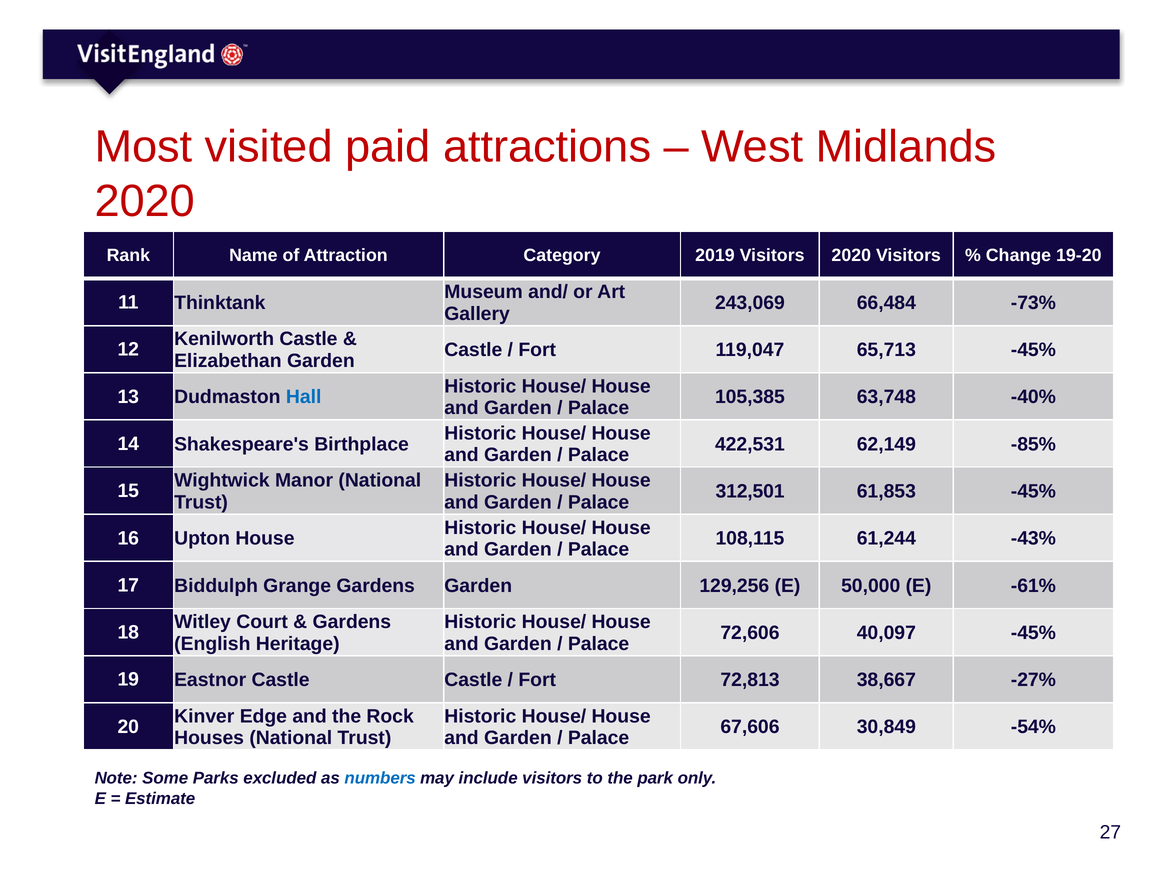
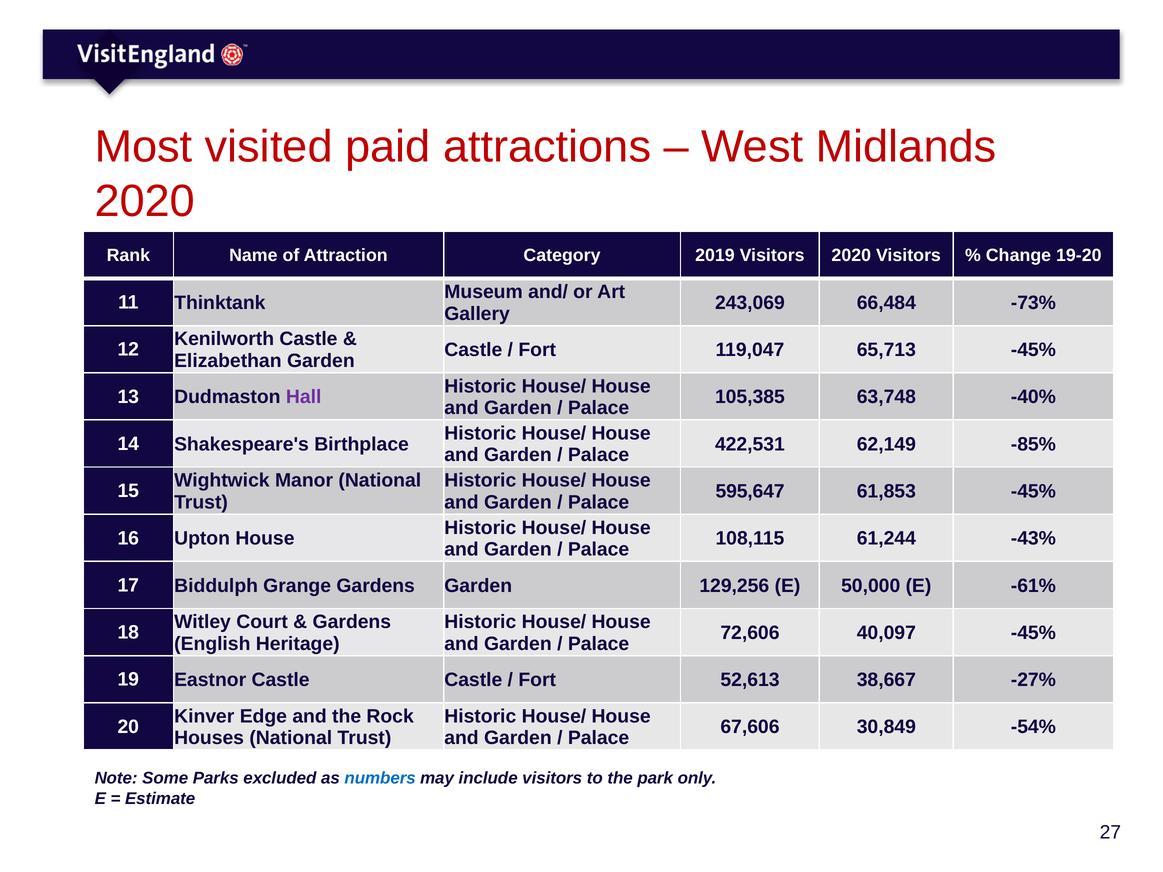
Hall colour: blue -> purple
312,501: 312,501 -> 595,647
72,813: 72,813 -> 52,613
